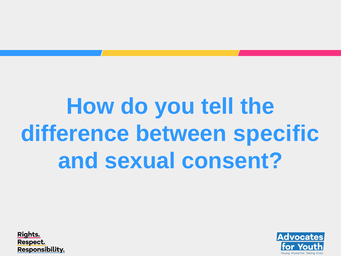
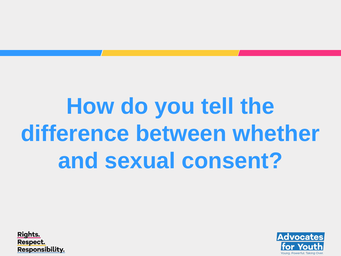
specific: specific -> whether
